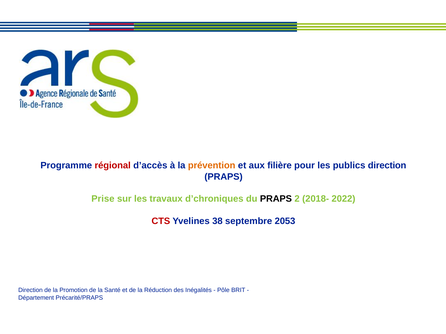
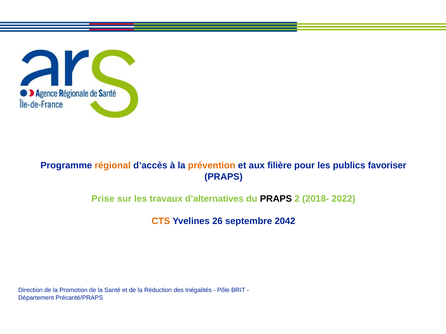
régional colour: red -> orange
publics direction: direction -> favoriser
d’chroniques: d’chroniques -> d’alternatives
CTS colour: red -> orange
38: 38 -> 26
2053: 2053 -> 2042
